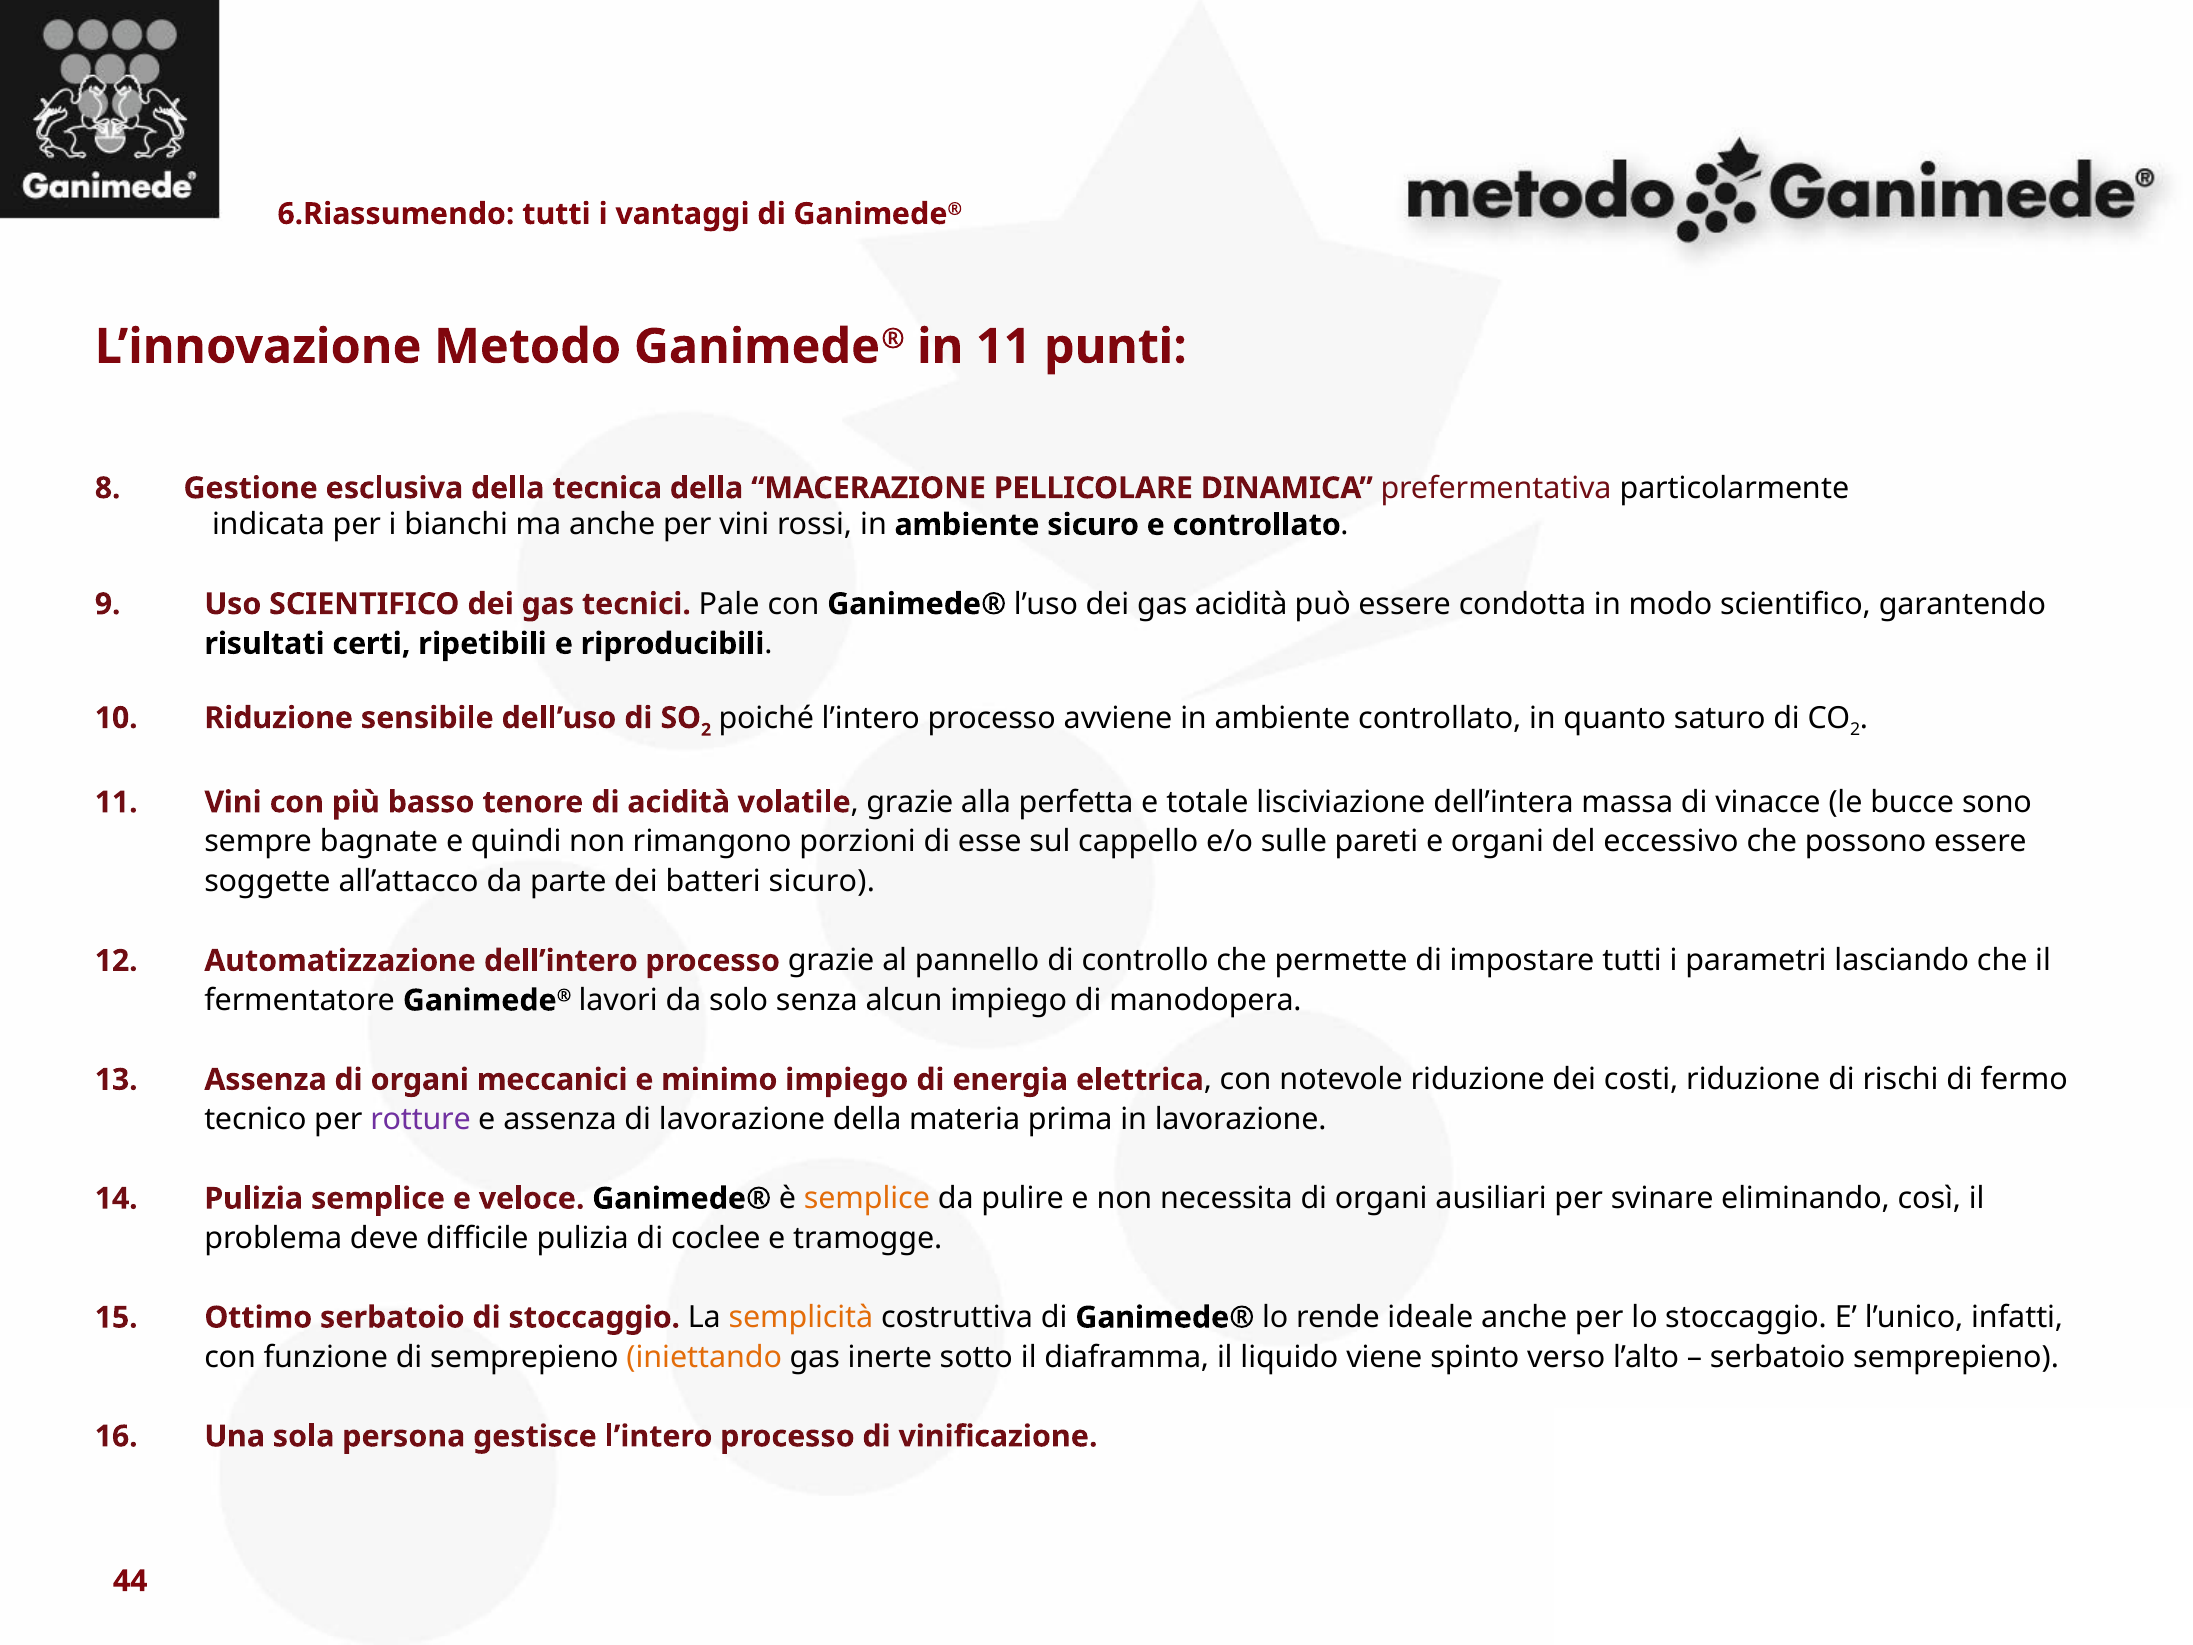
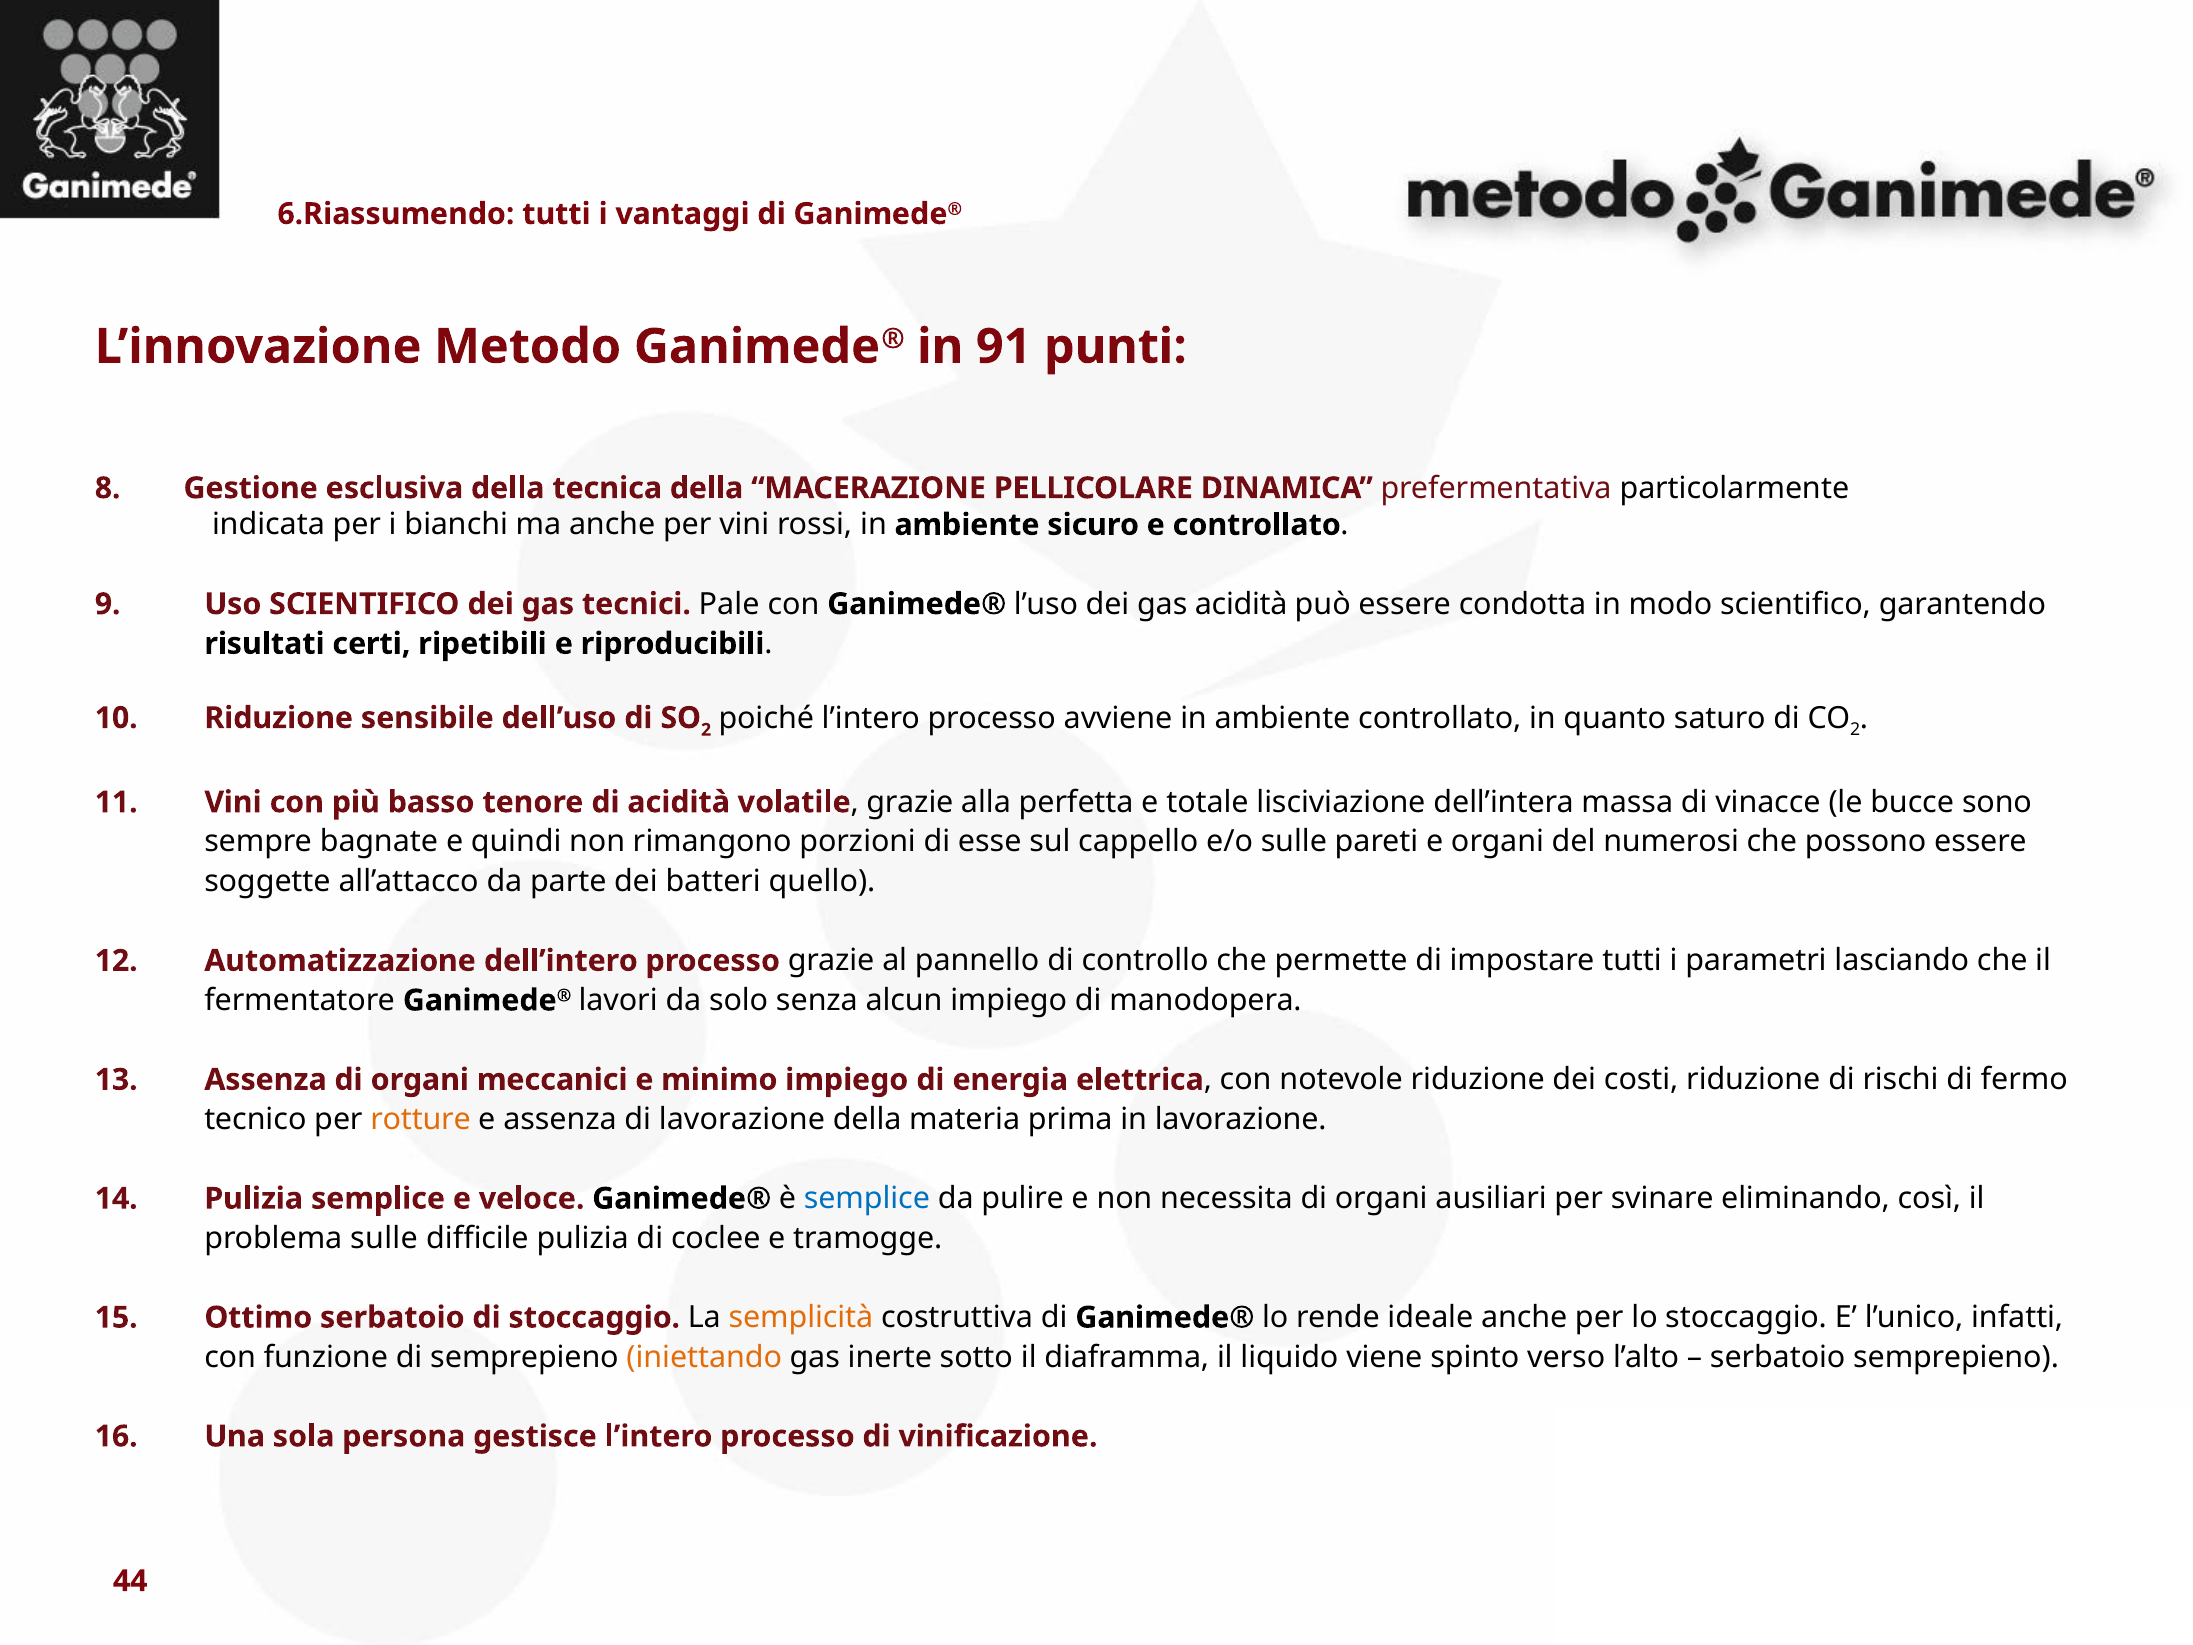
in 11: 11 -> 91
eccessivo: eccessivo -> numerosi
batteri sicuro: sicuro -> quello
rotture colour: purple -> orange
semplice at (867, 1198) colour: orange -> blue
problema deve: deve -> sulle
